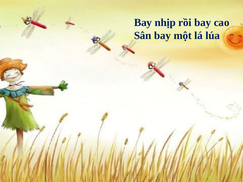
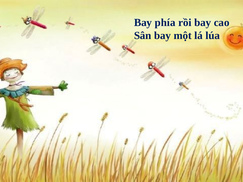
nhịp: nhịp -> phía
